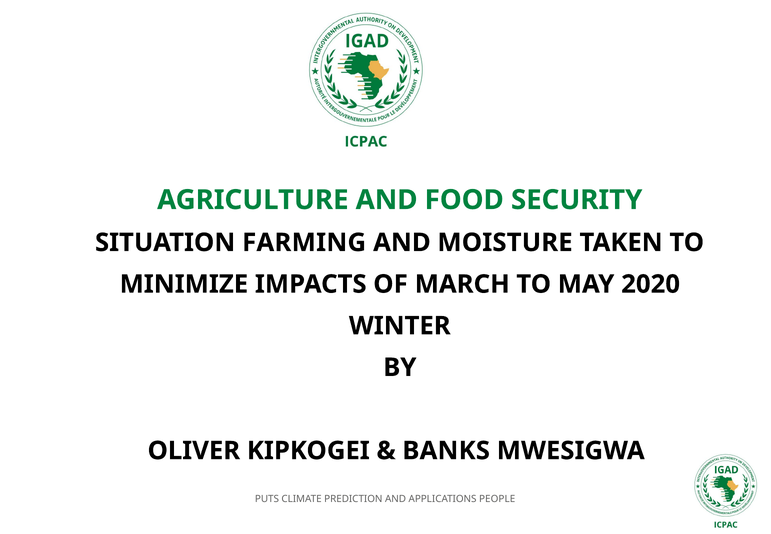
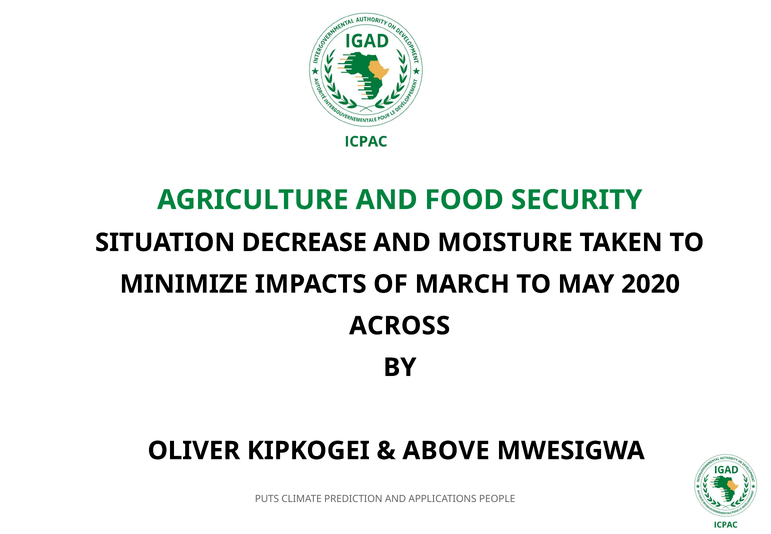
FARMING: FARMING -> DECREASE
WINTER: WINTER -> ACROSS
BANKS: BANKS -> ABOVE
